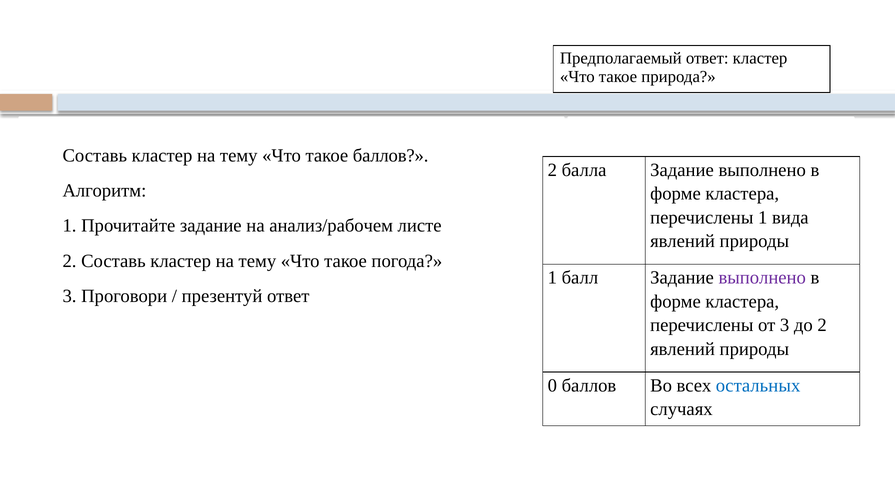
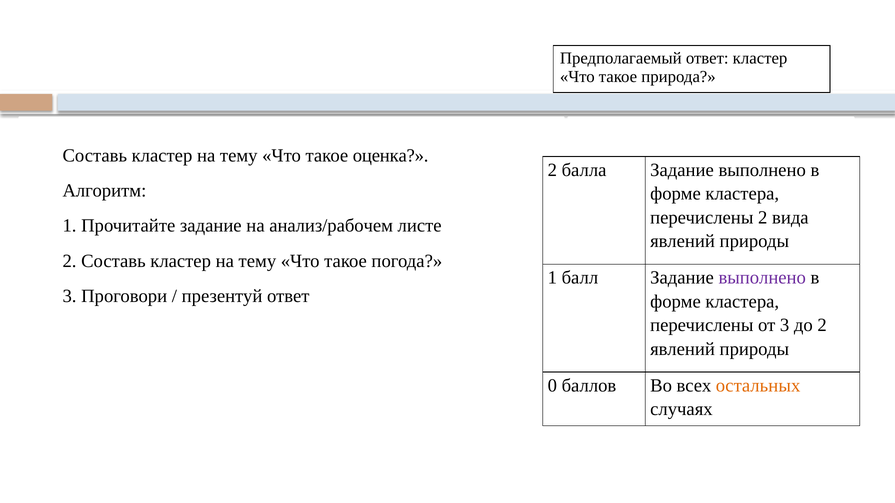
такое баллов: баллов -> оценка
перечислены 1: 1 -> 2
остальных colour: blue -> orange
